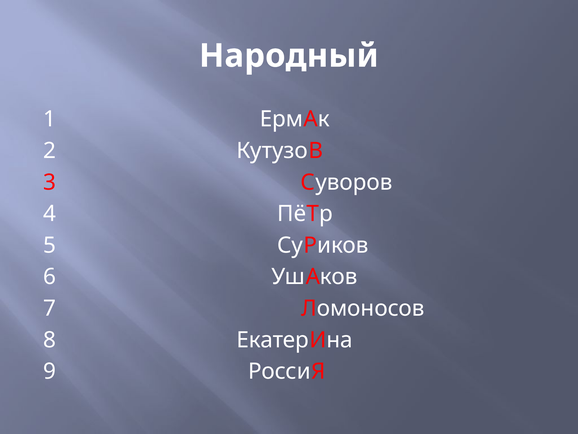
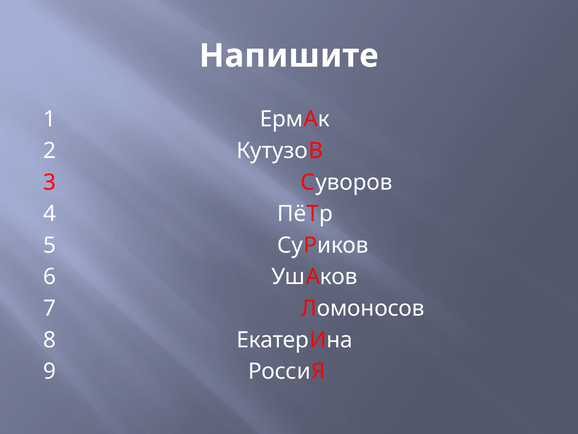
Народный: Народный -> Напишите
